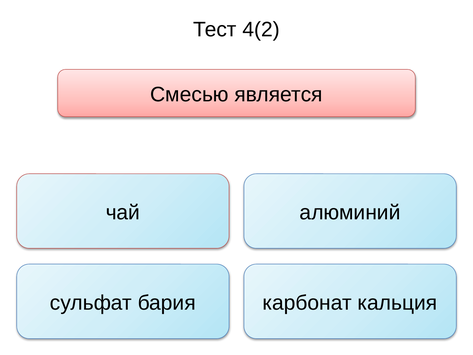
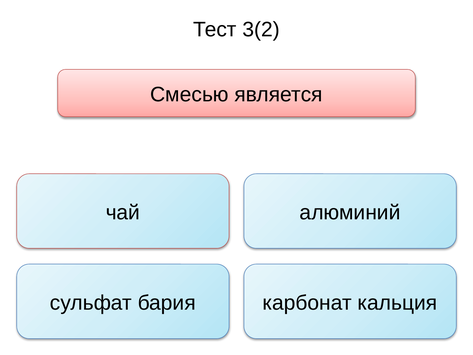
4(2: 4(2 -> 3(2
